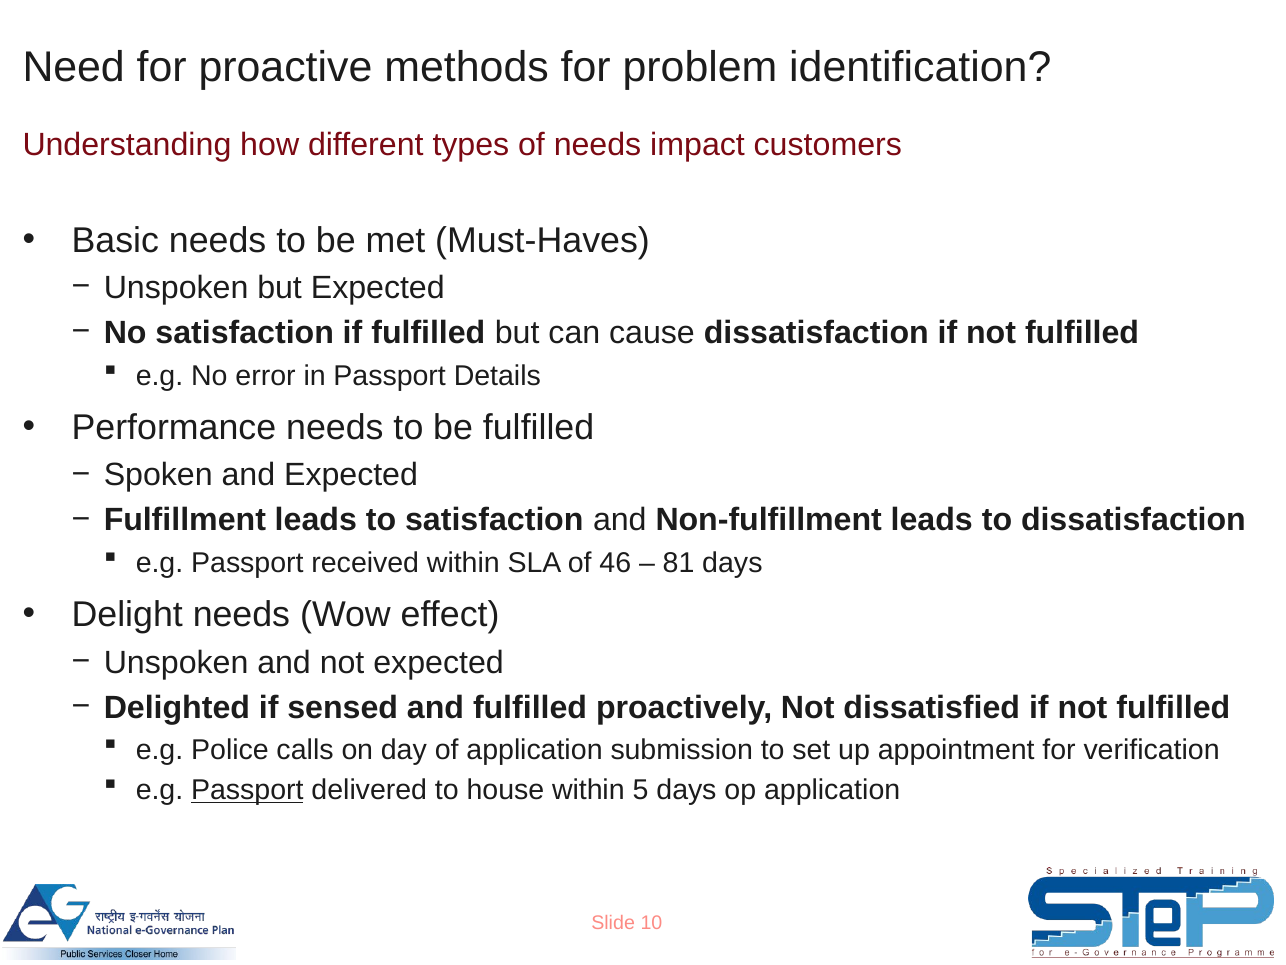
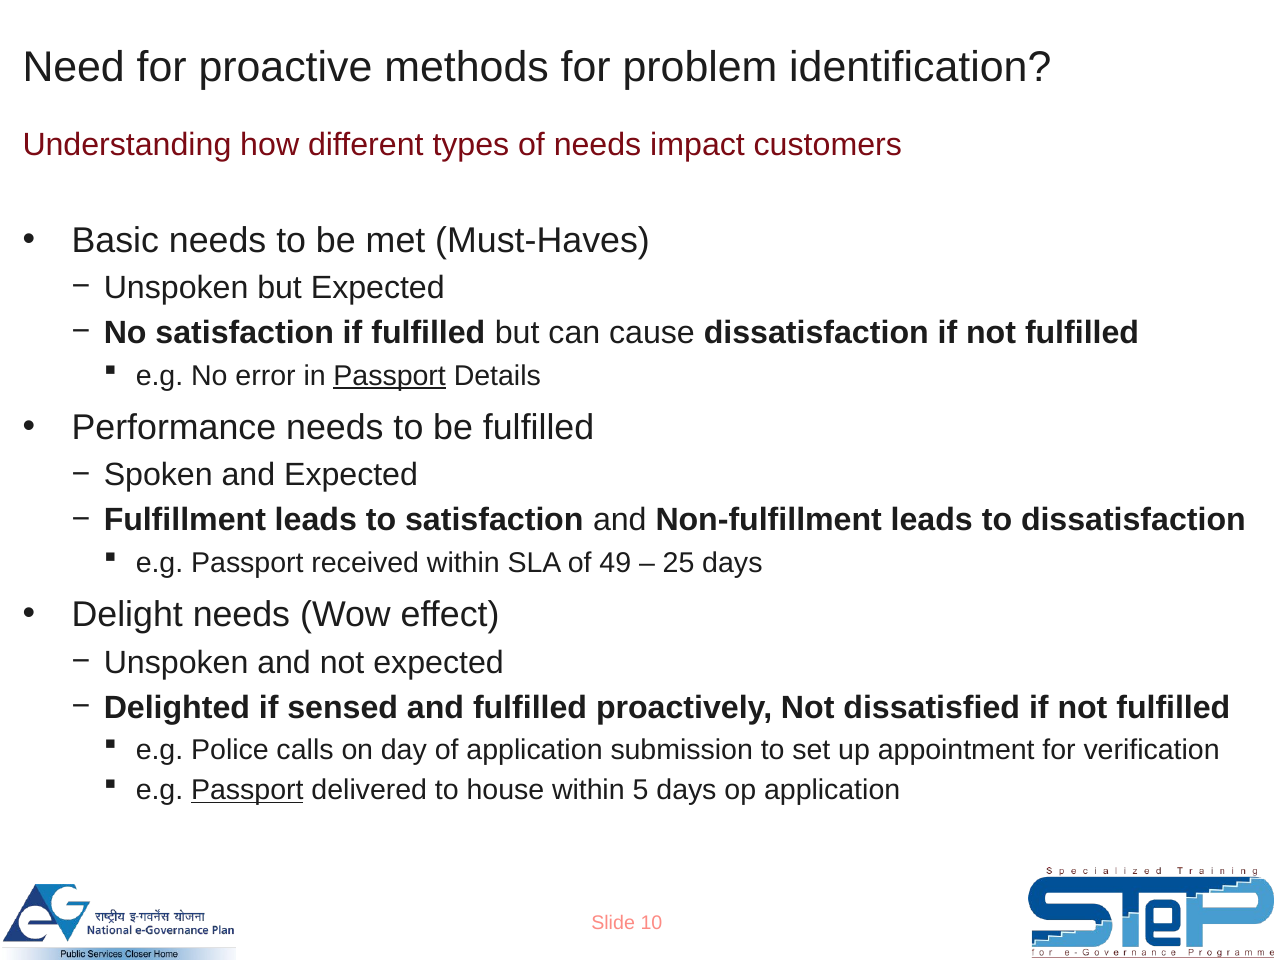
Passport at (390, 375) underline: none -> present
46: 46 -> 49
81: 81 -> 25
